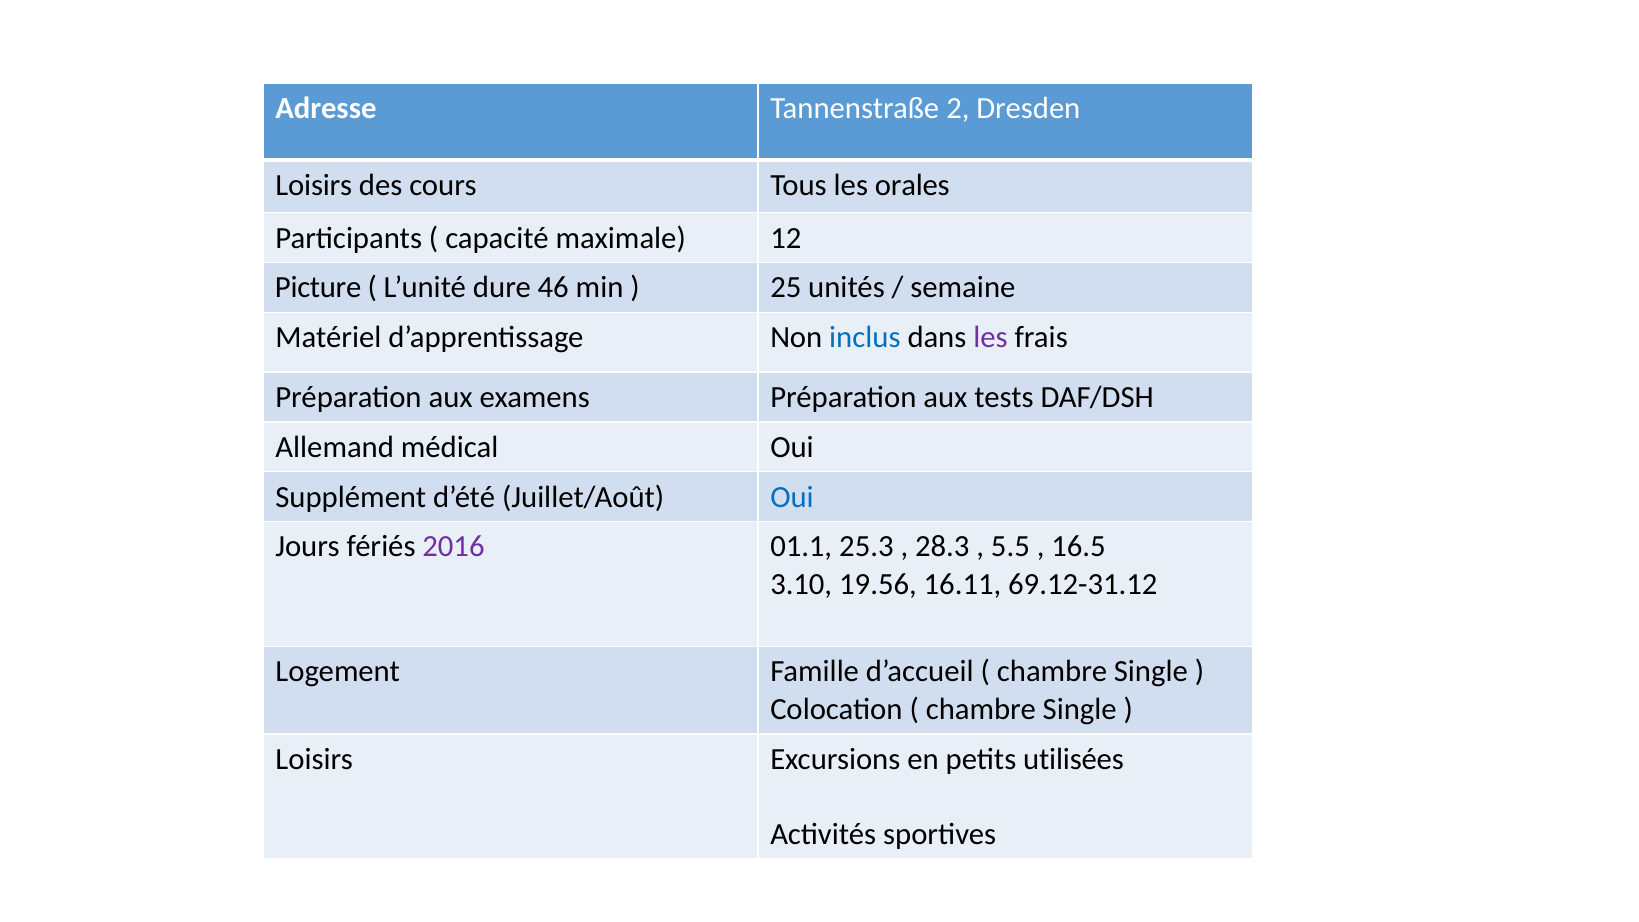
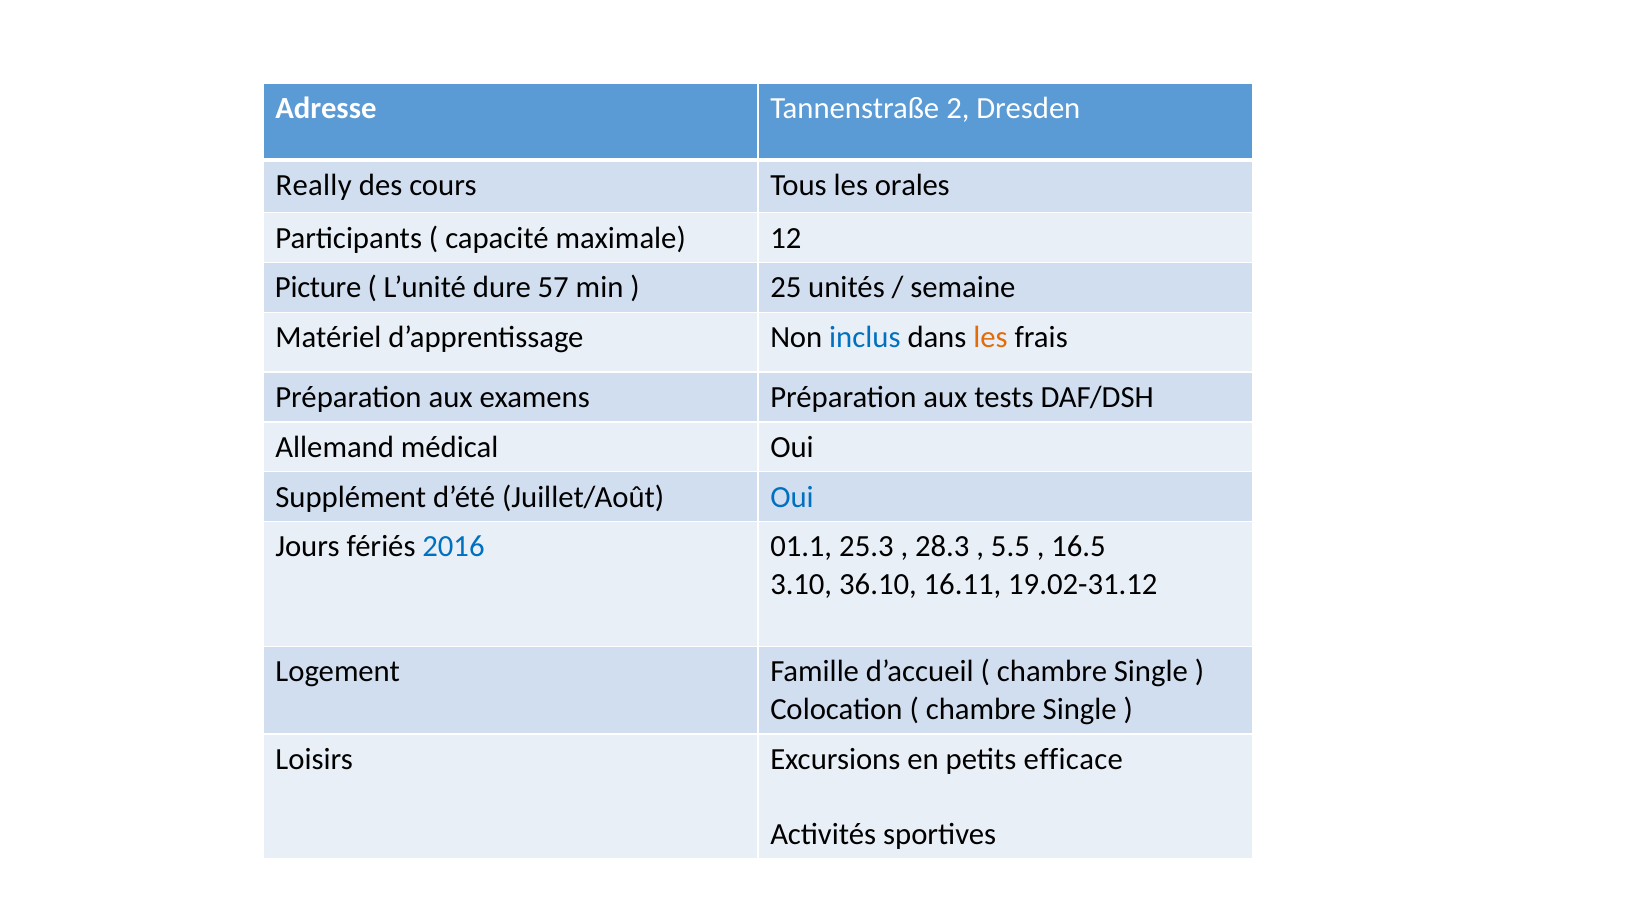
Loisirs at (314, 185): Loisirs -> Really
46: 46 -> 57
les at (991, 338) colour: purple -> orange
2016 colour: purple -> blue
19.56: 19.56 -> 36.10
69.12-31.12: 69.12-31.12 -> 19.02-31.12
utilisées: utilisées -> efficace
